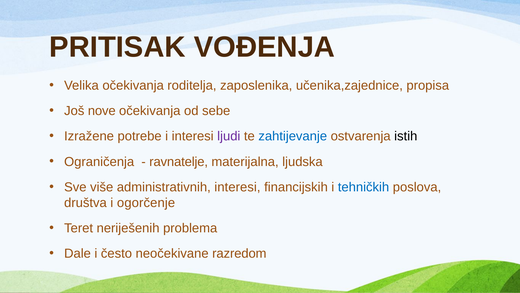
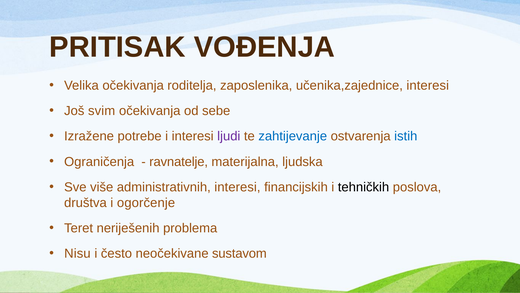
učenika,zajednice propisa: propisa -> interesi
nove: nove -> svim
istih colour: black -> blue
tehničkih colour: blue -> black
Dale: Dale -> Nisu
razredom: razredom -> sustavom
